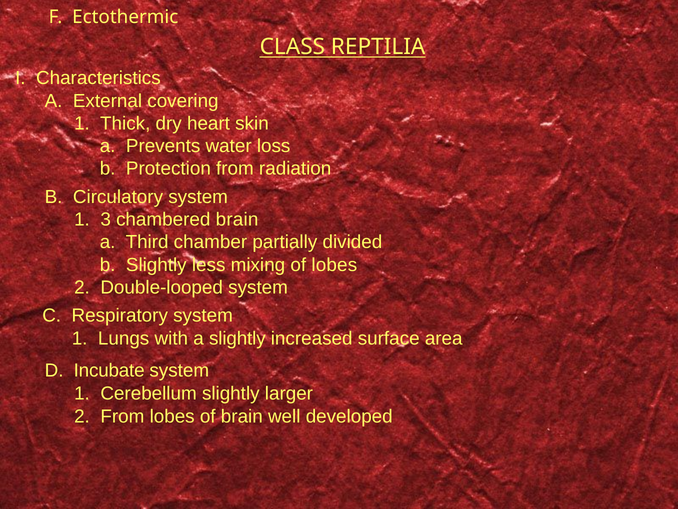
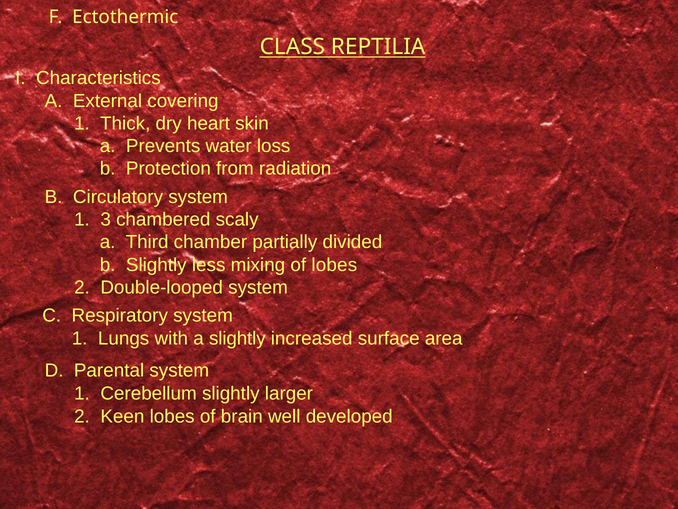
chambered brain: brain -> scaly
Incubate: Incubate -> Parental
2 From: From -> Keen
